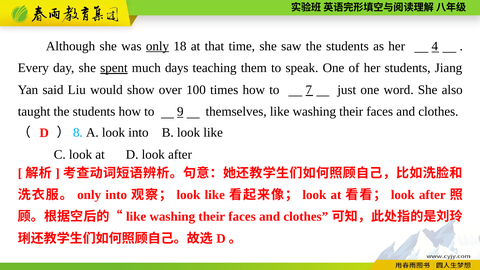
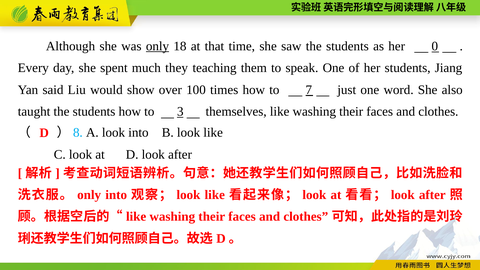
4: 4 -> 0
spent underline: present -> none
days: days -> they
9: 9 -> 3
